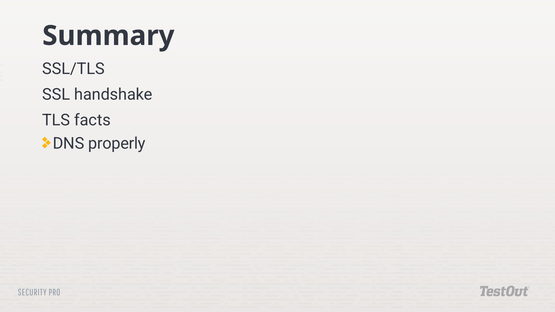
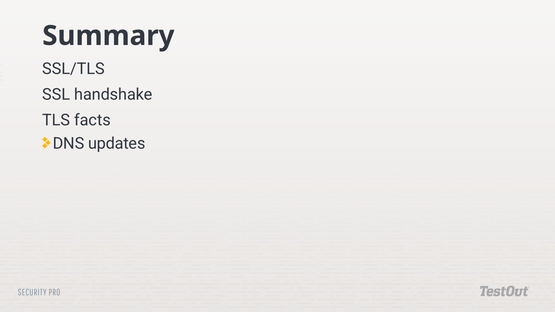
properly: properly -> updates
